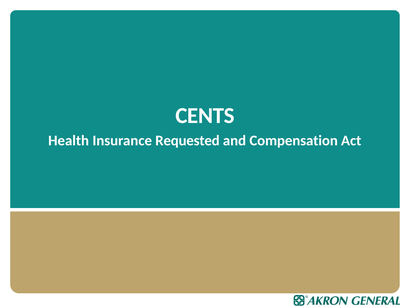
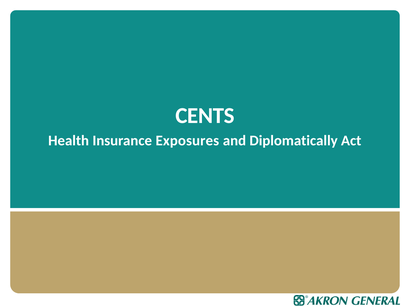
Requested: Requested -> Exposures
Compensation: Compensation -> Diplomatically
